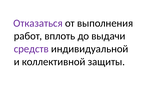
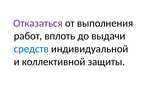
средств colour: purple -> blue
